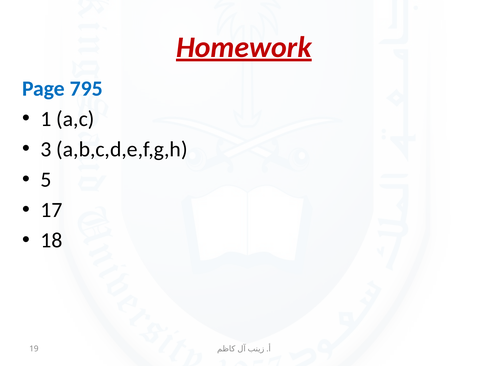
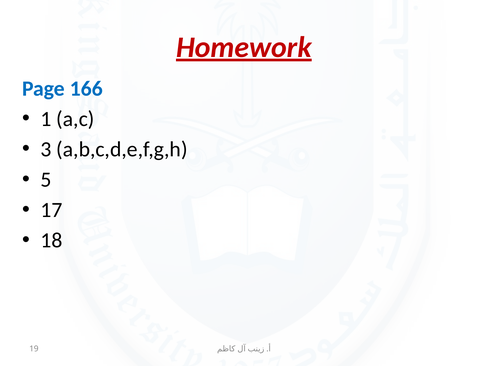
795: 795 -> 166
